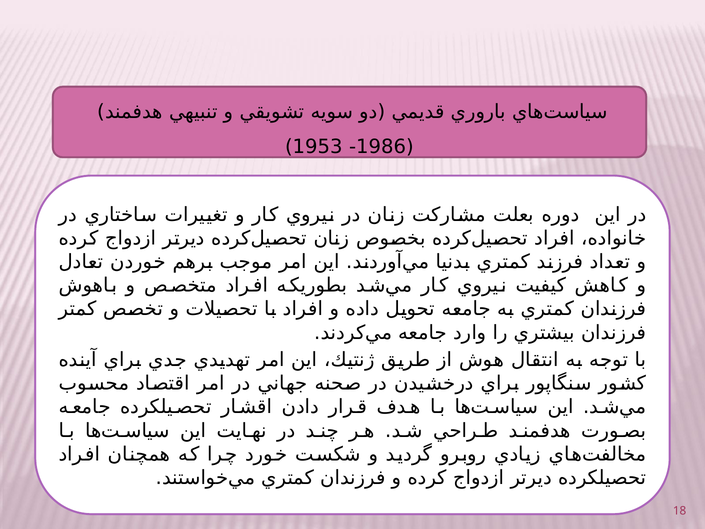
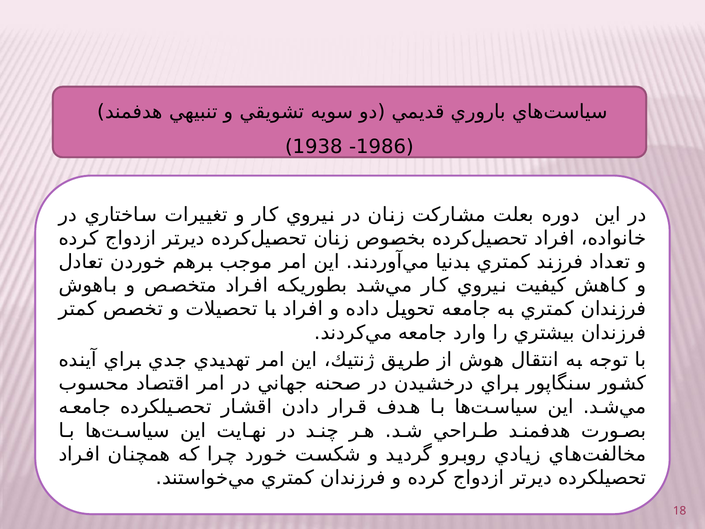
1953: 1953 -> 1938
